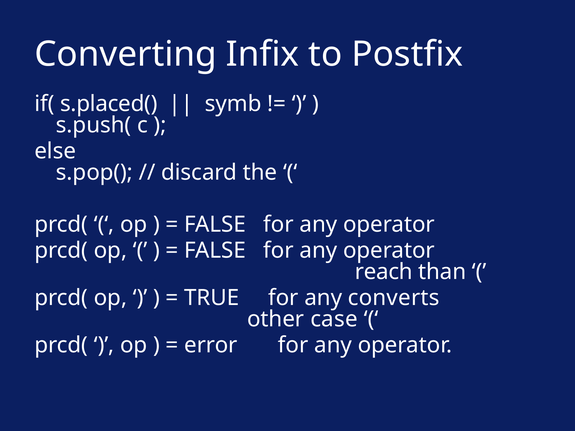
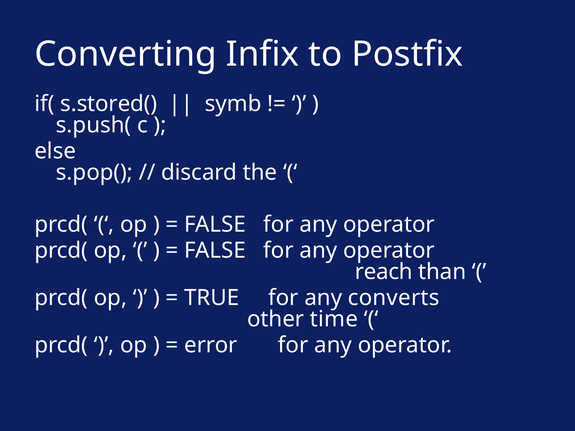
s.placed(: s.placed( -> s.stored(
case: case -> time
